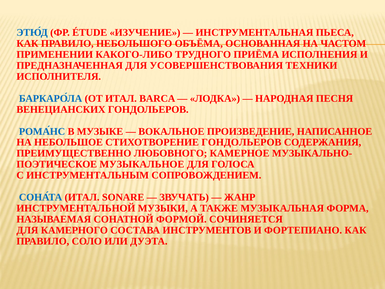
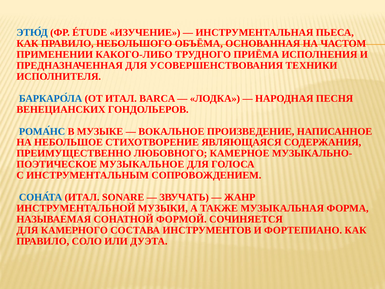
СТИХОТВОРЕНИЕ ГОНДОЛЬЕРОВ: ГОНДОЛЬЕРОВ -> ЯВЛЯЮЩАЯСЯ
